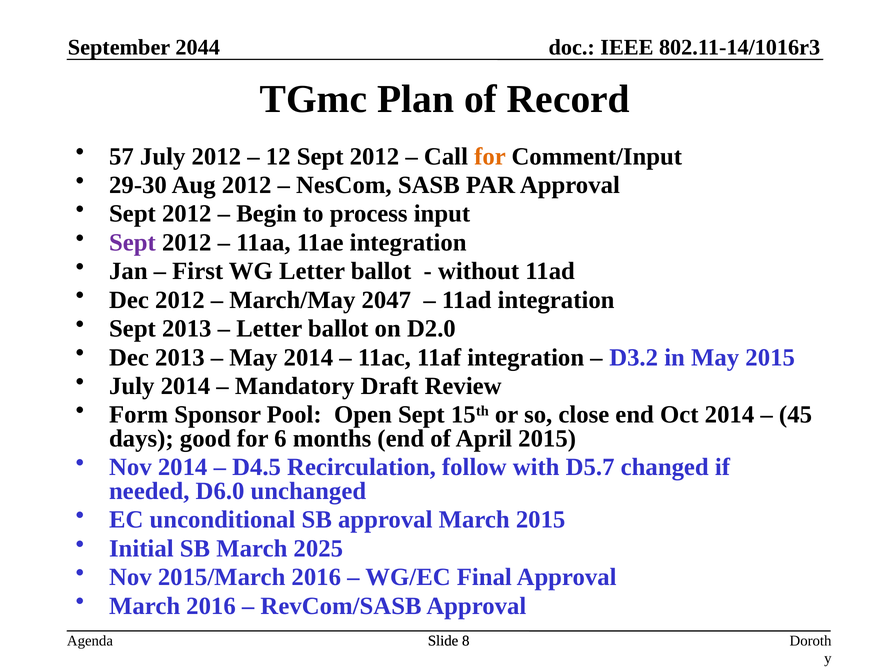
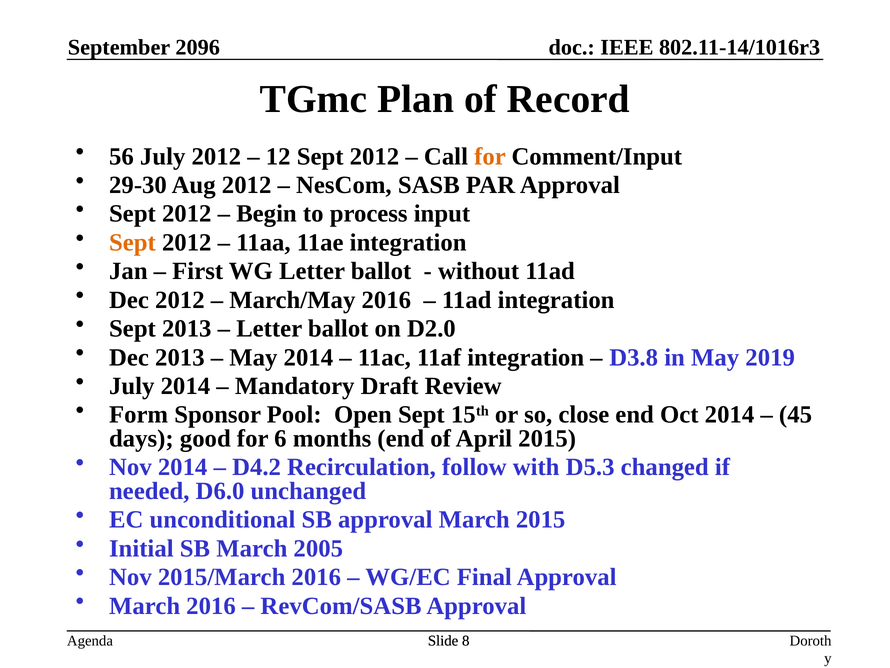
2044: 2044 -> 2096
57: 57 -> 56
Sept at (132, 242) colour: purple -> orange
March/May 2047: 2047 -> 2016
D3.2: D3.2 -> D3.8
May 2015: 2015 -> 2019
D4.5: D4.5 -> D4.2
D5.7: D5.7 -> D5.3
2025: 2025 -> 2005
